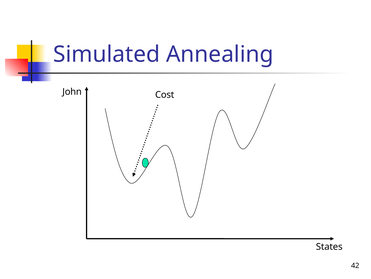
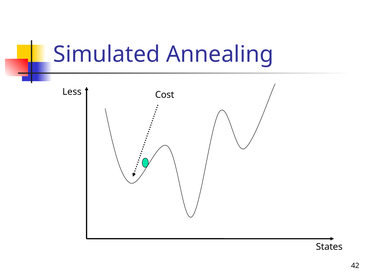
John: John -> Less
